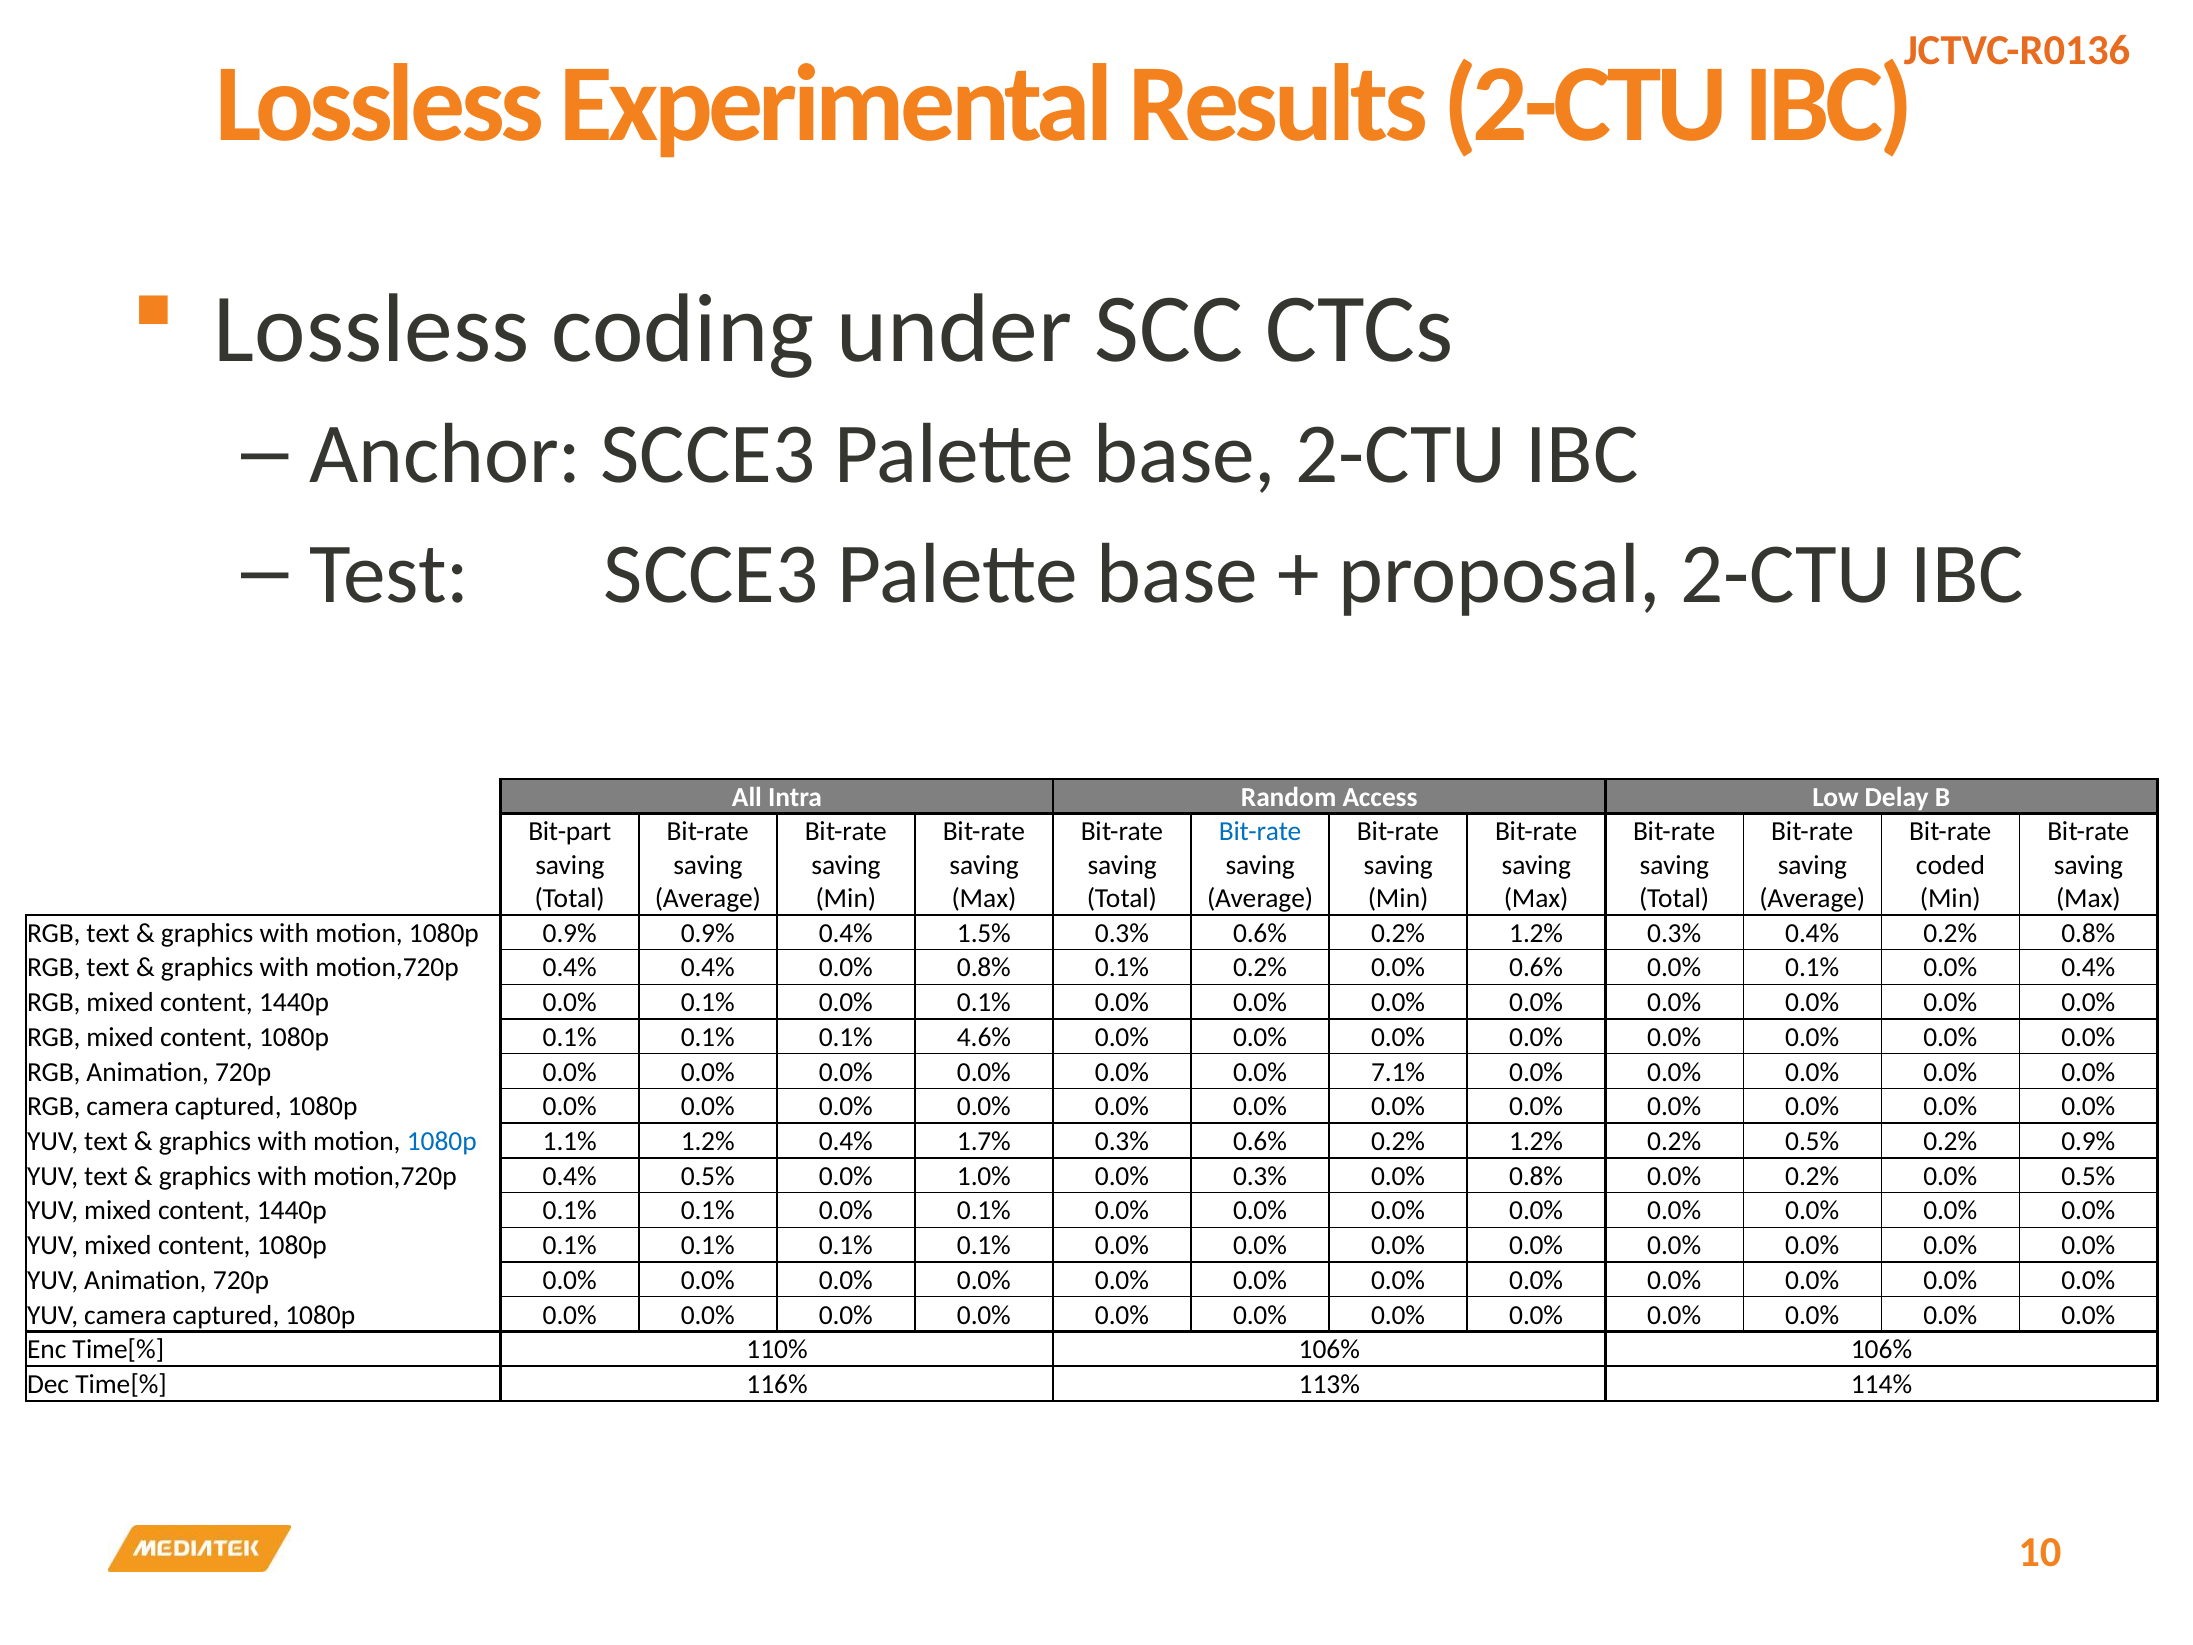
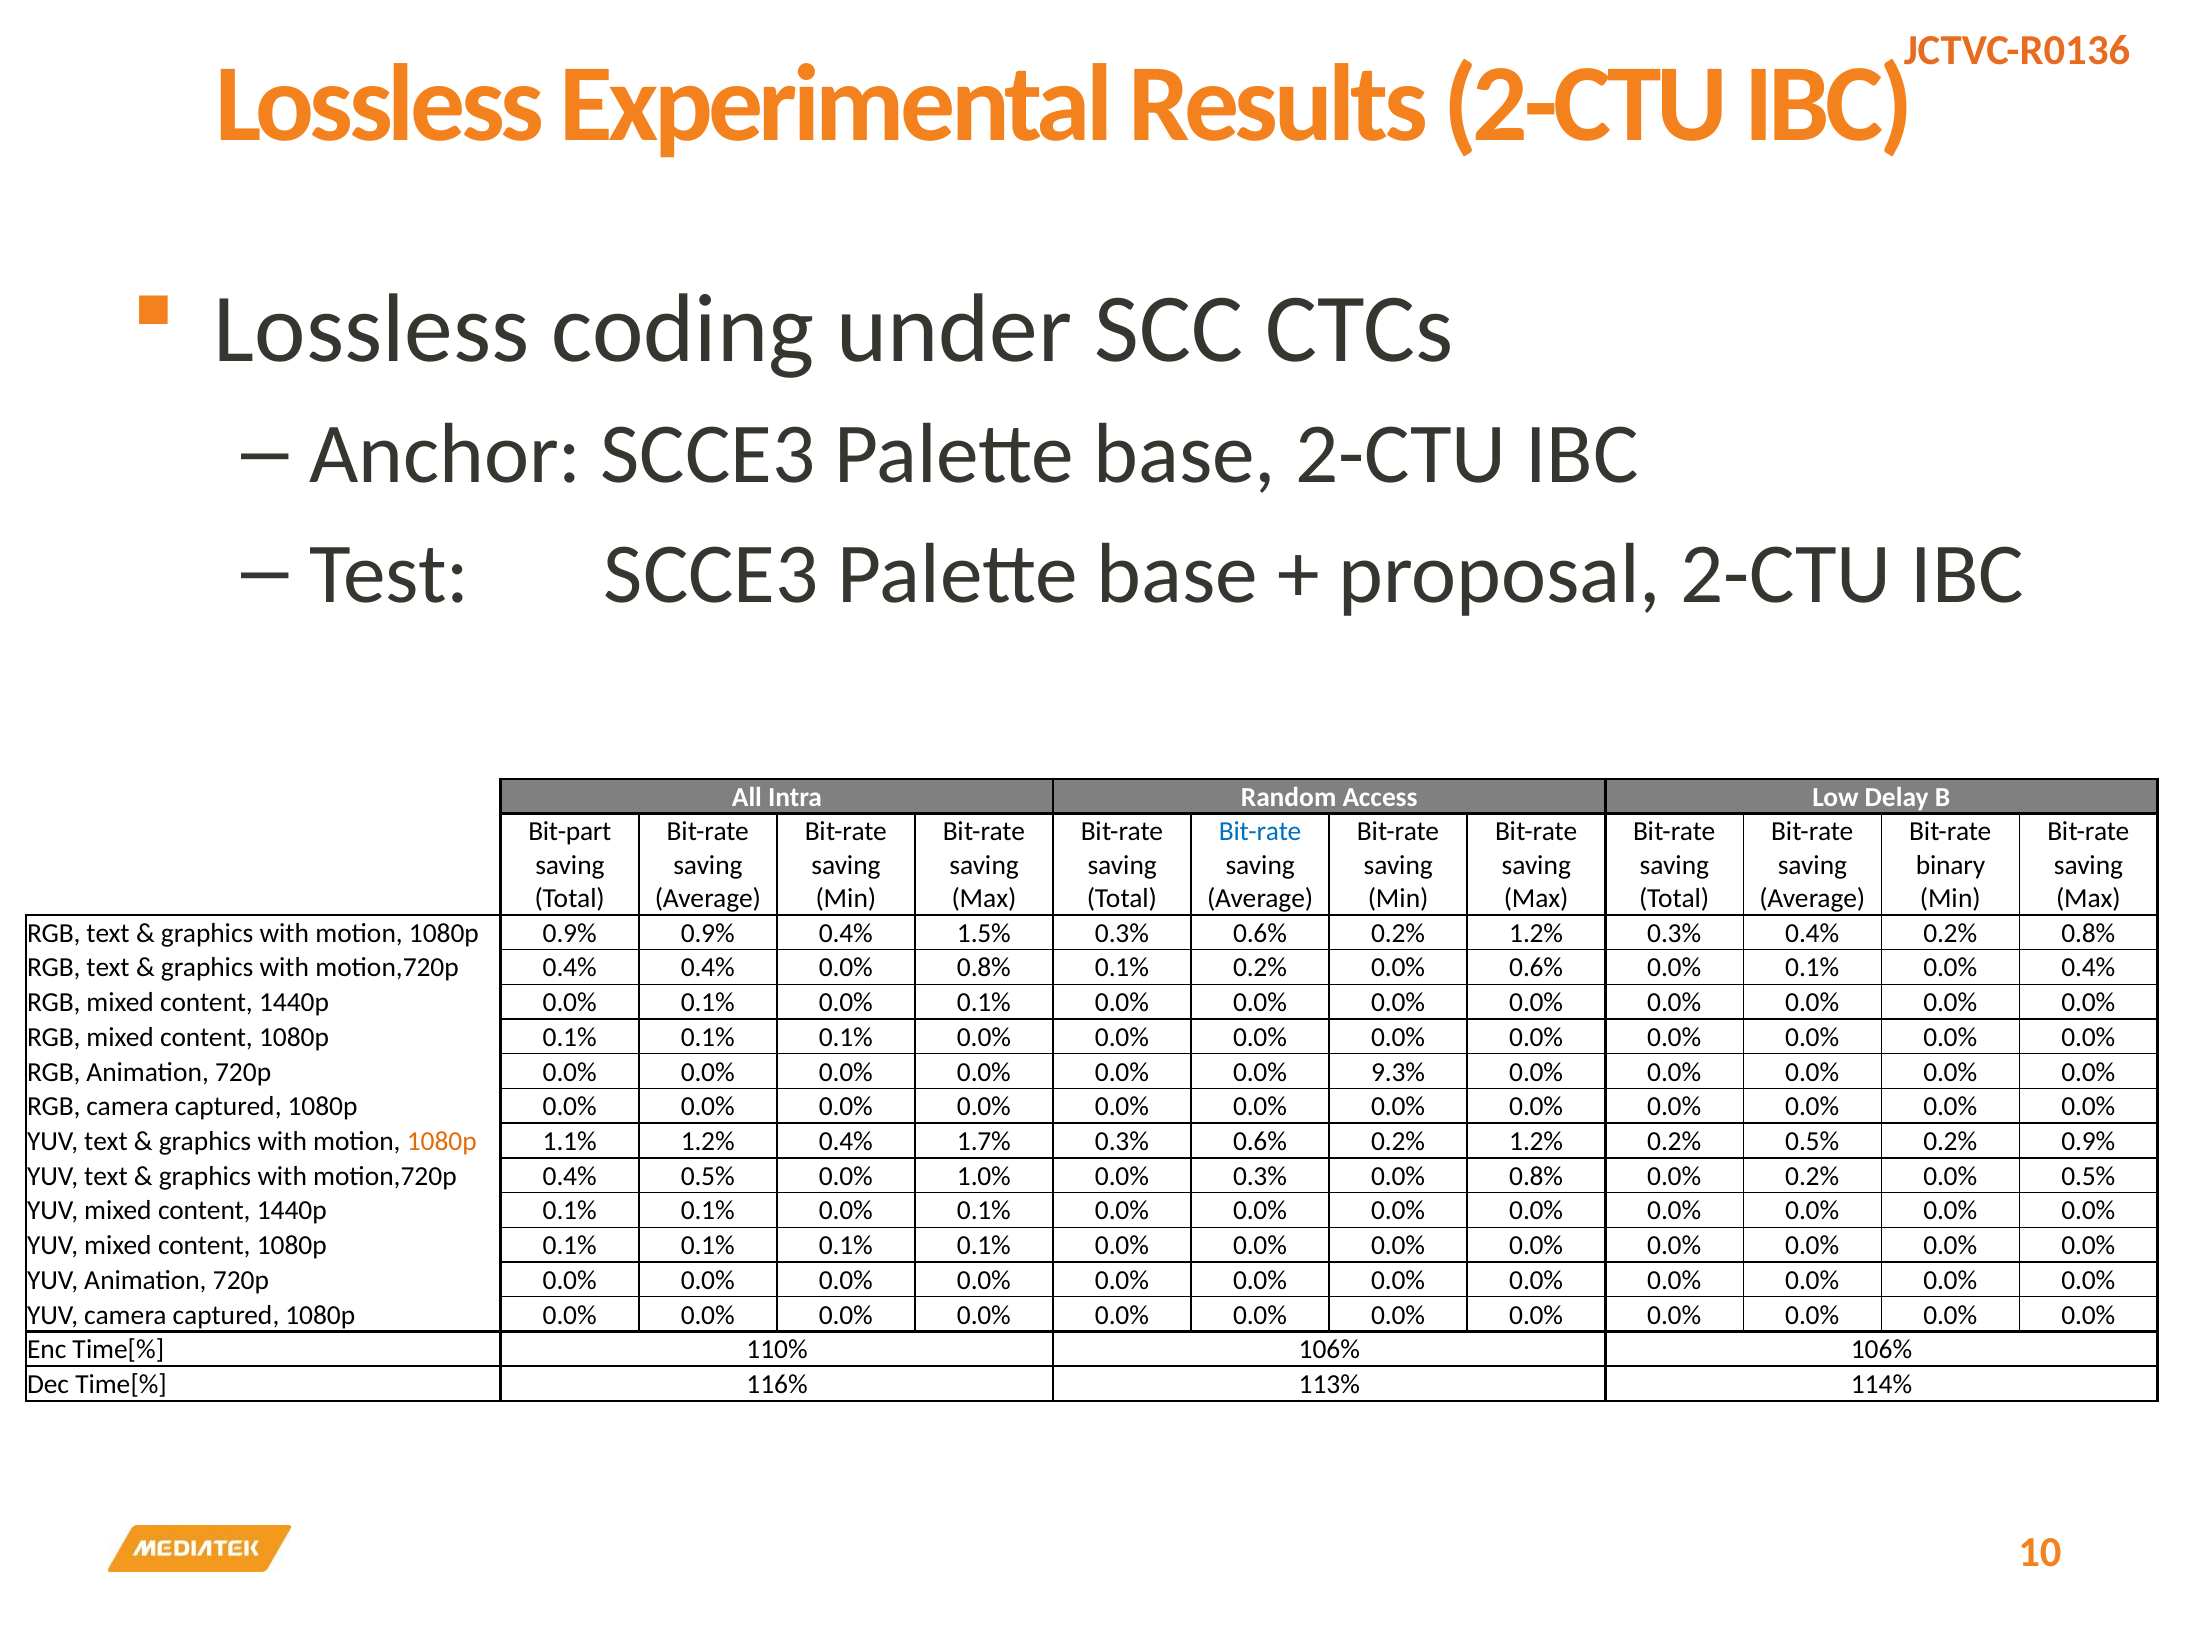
coded: coded -> binary
4.6% at (984, 1037): 4.6% -> 0.0%
7.1%: 7.1% -> 9.3%
1080p at (442, 1141) colour: blue -> orange
